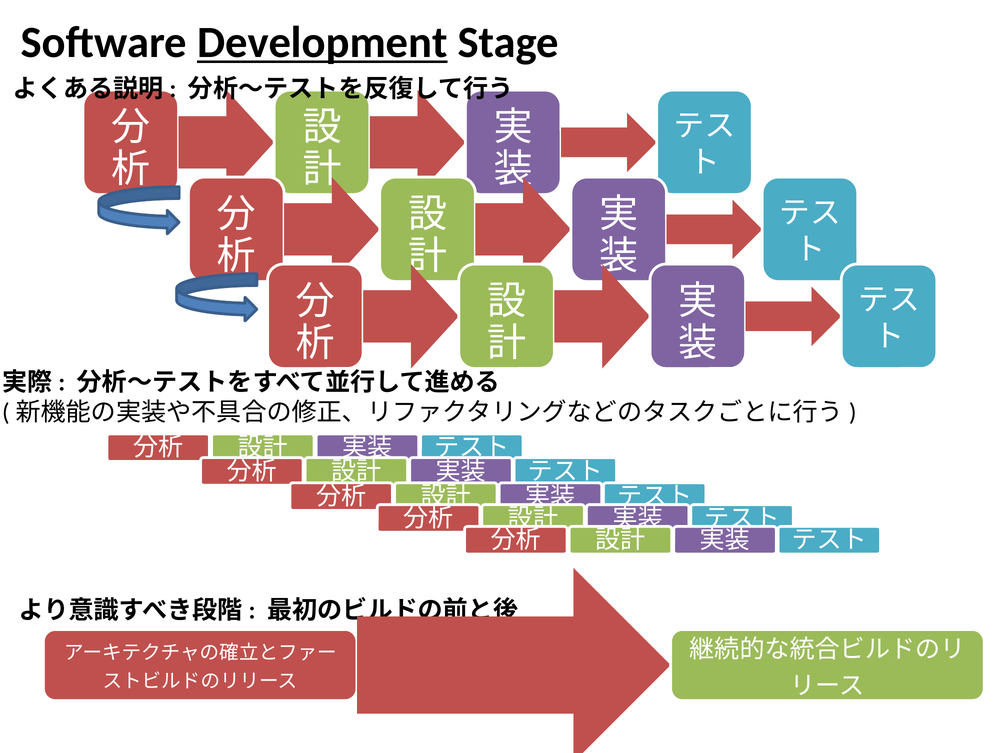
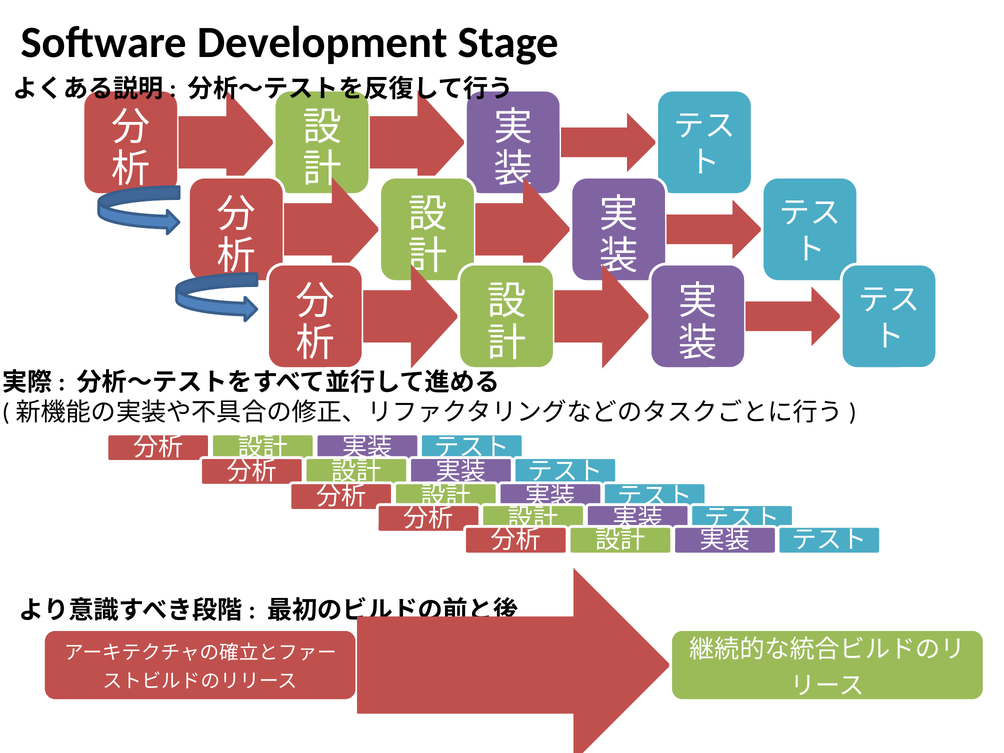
Development underline: present -> none
